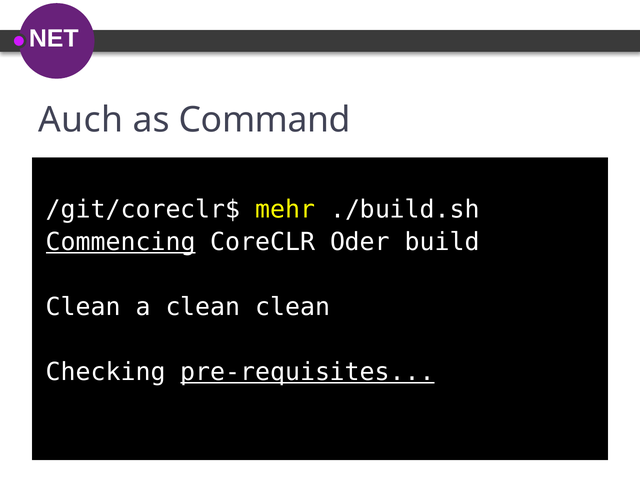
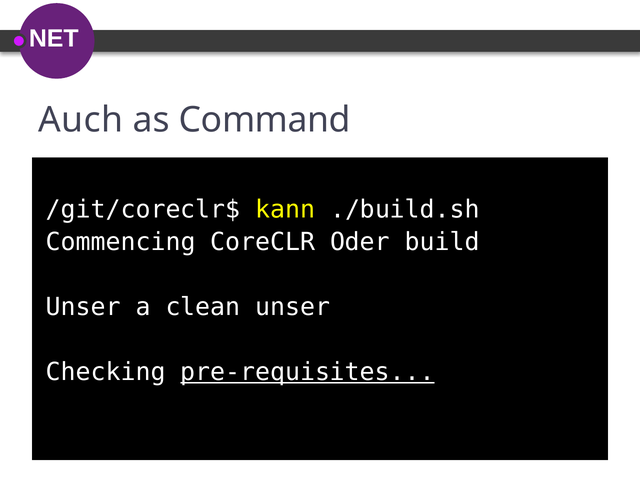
mehr: mehr -> kann
Commencing underline: present -> none
Clean at (83, 307): Clean -> Unser
clean clean: clean -> unser
